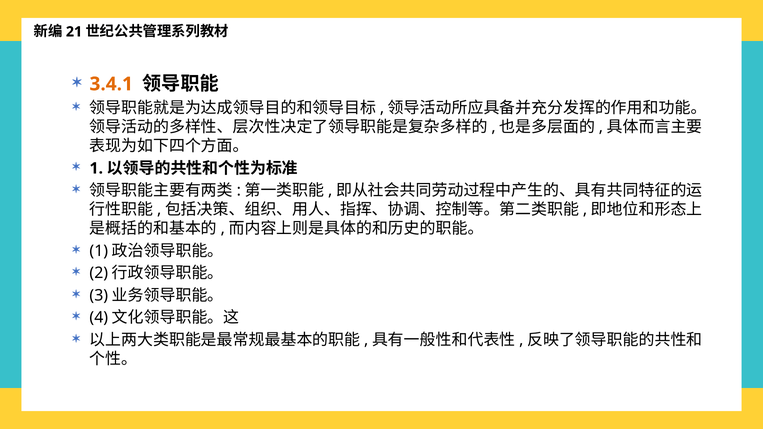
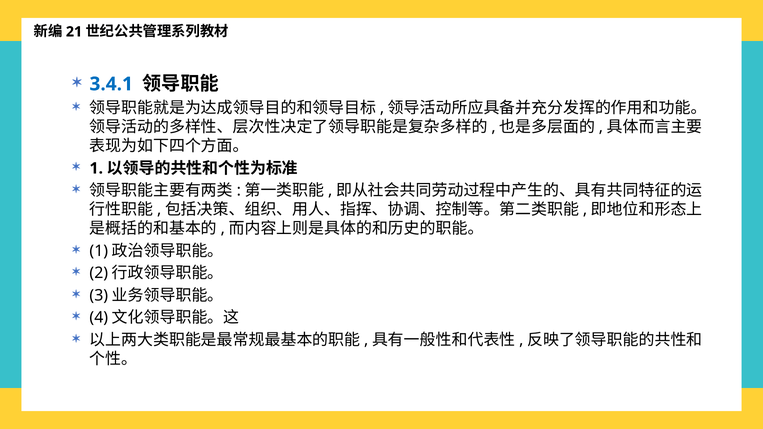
3.4.1 colour: orange -> blue
